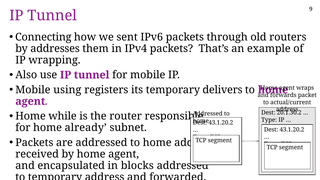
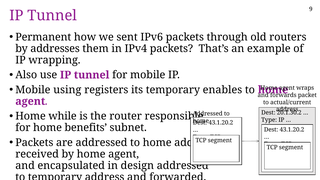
Connecting: Connecting -> Permanent
delivers: delivers -> enables
already: already -> benefits
blocks: blocks -> design
